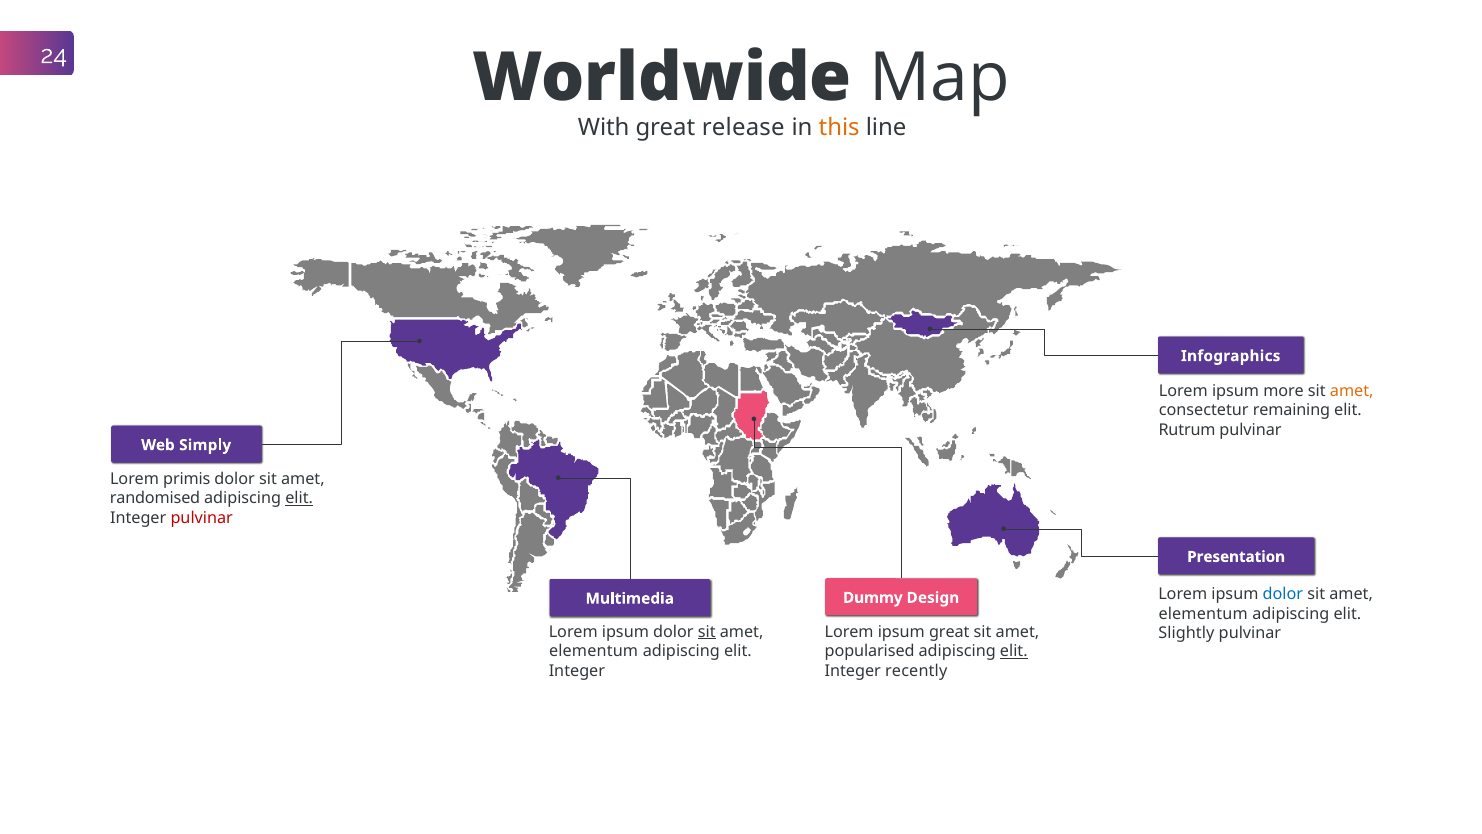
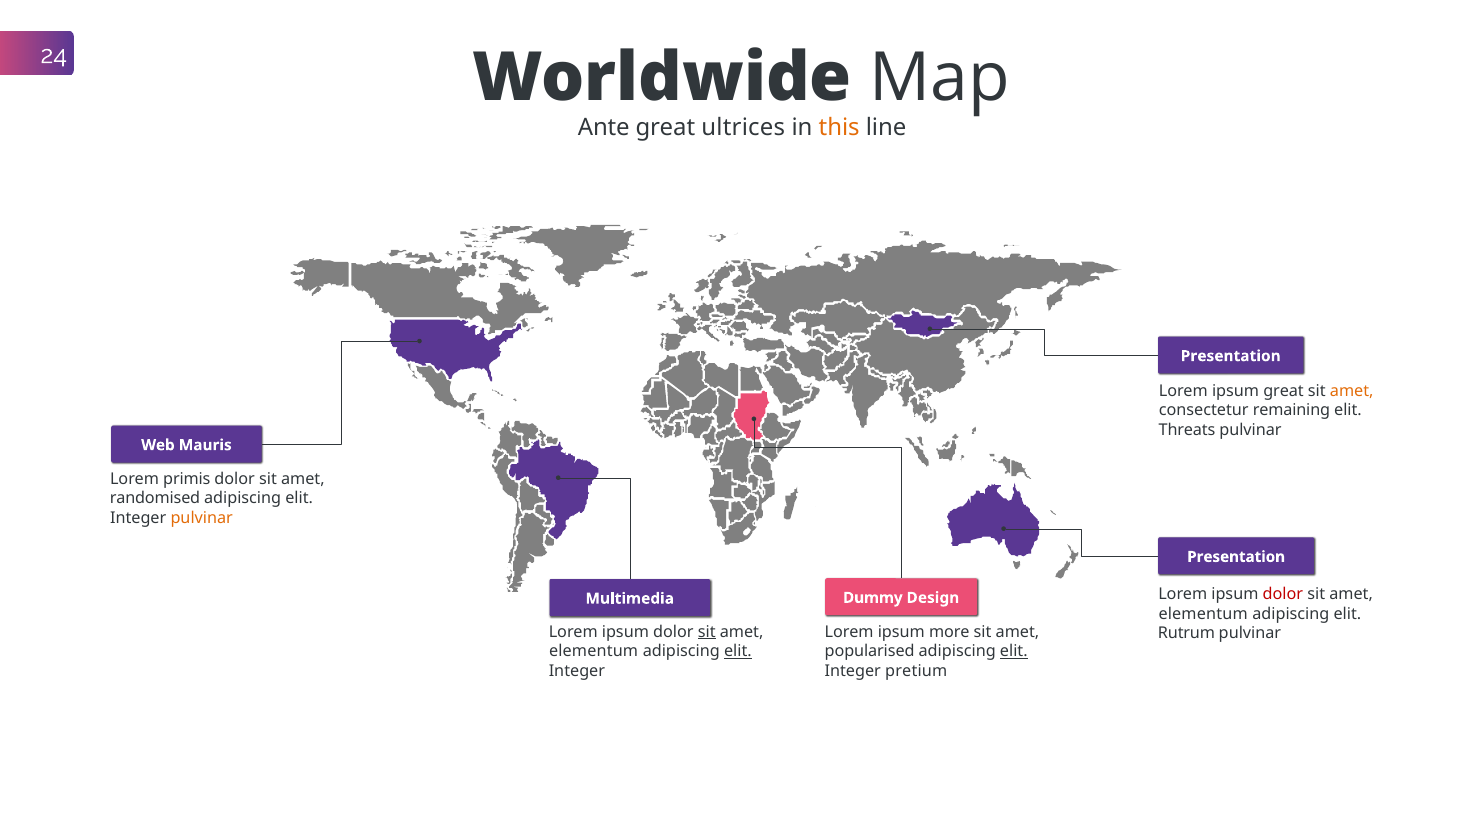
With: With -> Ante
release: release -> ultrices
Infographics at (1231, 356): Infographics -> Presentation
ipsum more: more -> great
Rutrum: Rutrum -> Threats
Simply: Simply -> Mauris
elit at (299, 498) underline: present -> none
pulvinar at (202, 518) colour: red -> orange
dolor at (1283, 594) colour: blue -> red
ipsum great: great -> more
Slightly: Slightly -> Rutrum
elit at (738, 651) underline: none -> present
recently: recently -> pretium
